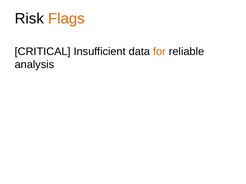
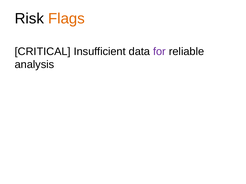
for colour: orange -> purple
